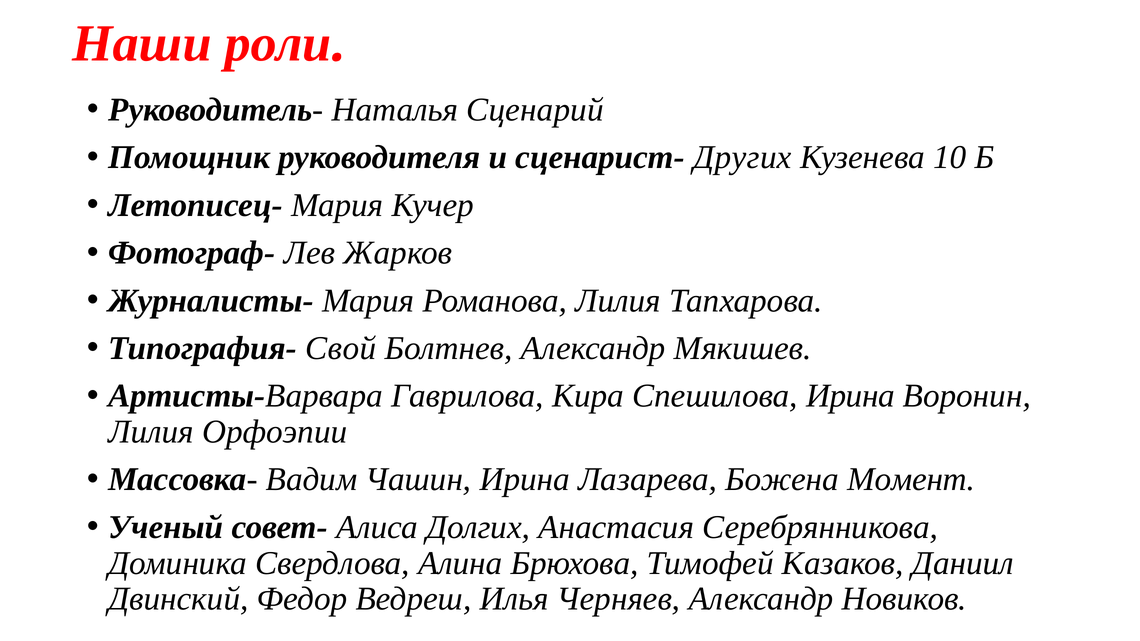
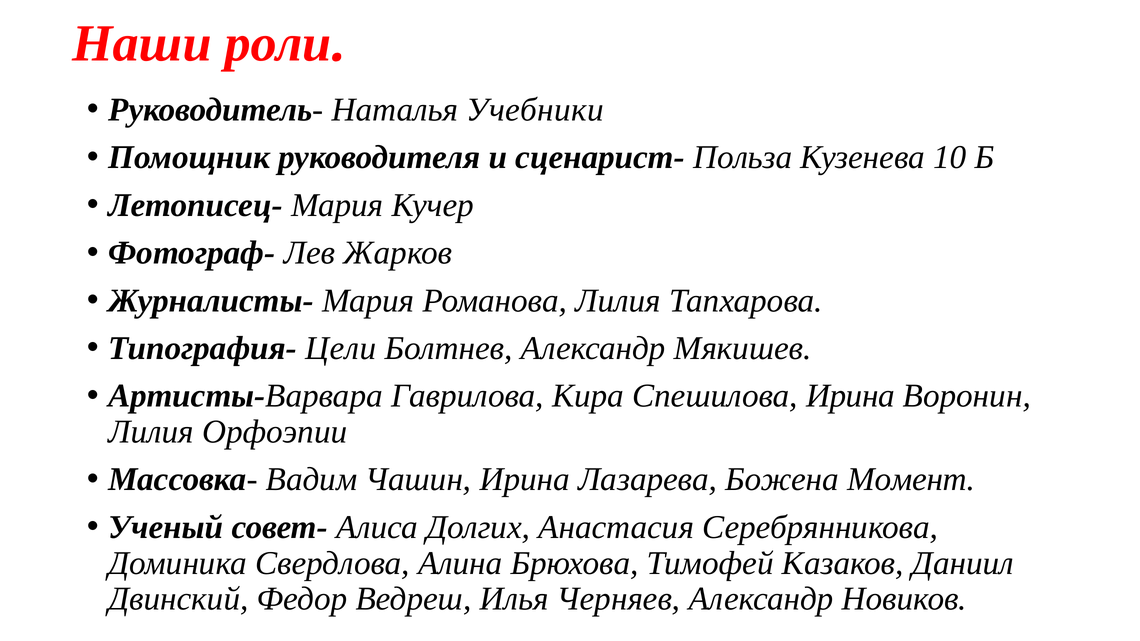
Сценарий: Сценарий -> Учебники
Других: Других -> Польза
Свой: Свой -> Цели
